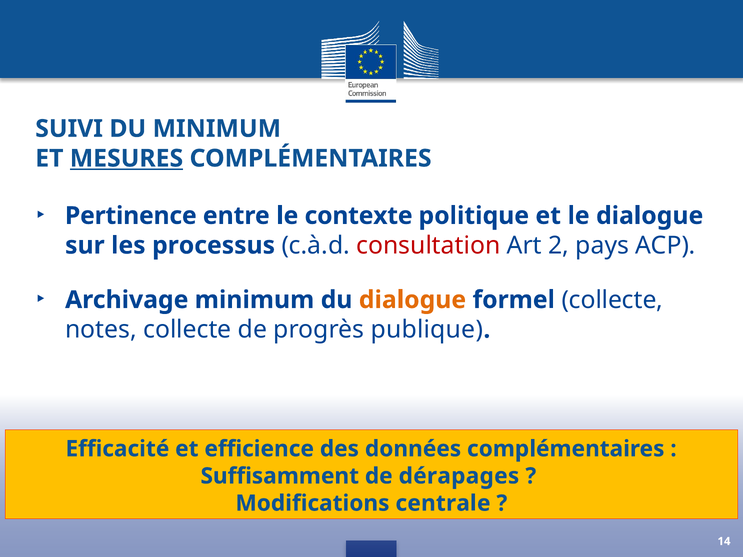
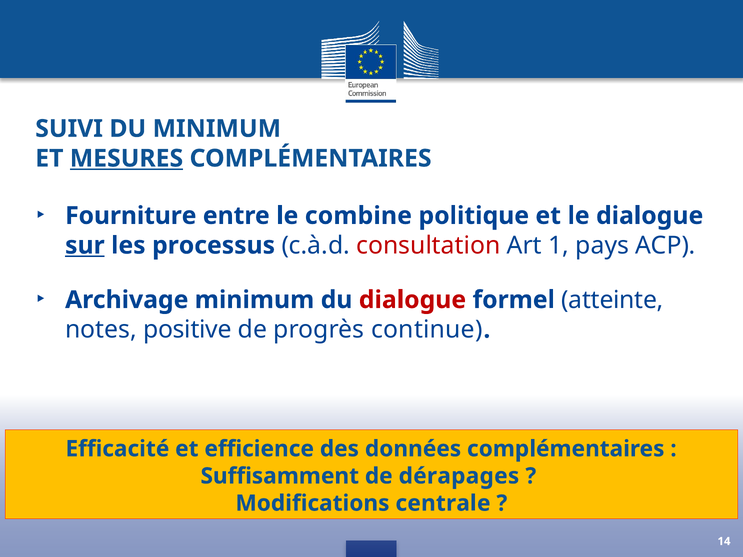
Pertinence: Pertinence -> Fourniture
contexte: contexte -> combine
sur underline: none -> present
2: 2 -> 1
dialogue at (412, 300) colour: orange -> red
formel collecte: collecte -> atteinte
notes collecte: collecte -> positive
publique: publique -> continue
